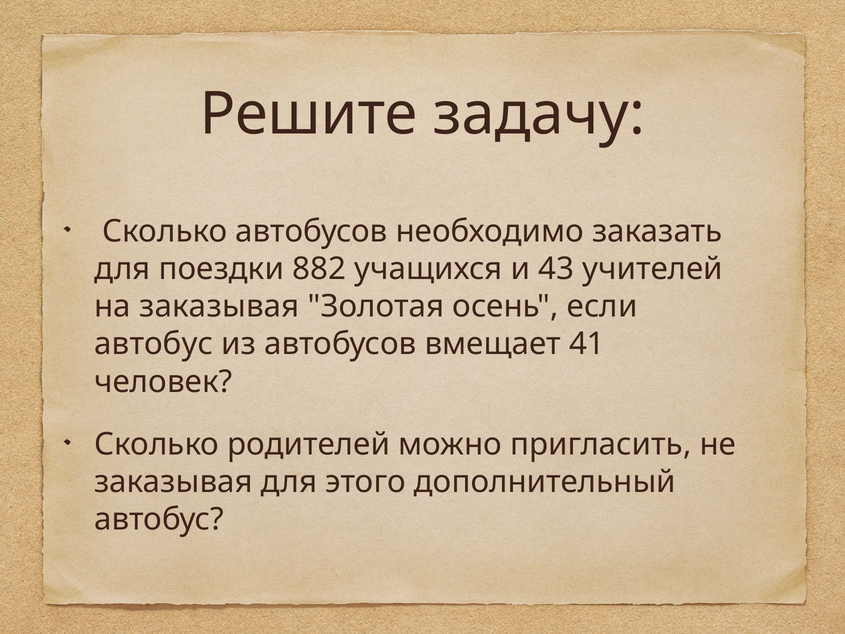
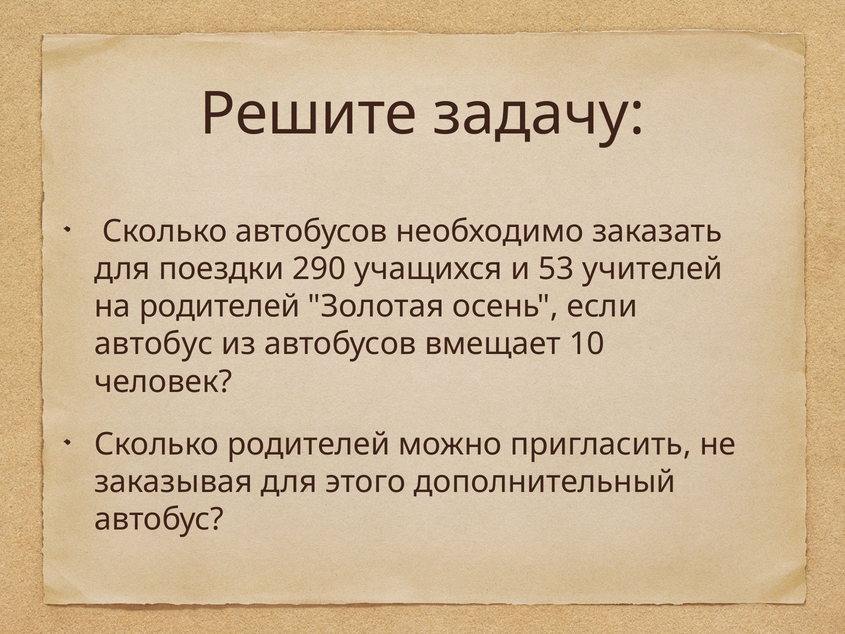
882: 882 -> 290
43: 43 -> 53
на заказывая: заказывая -> родителей
41: 41 -> 10
